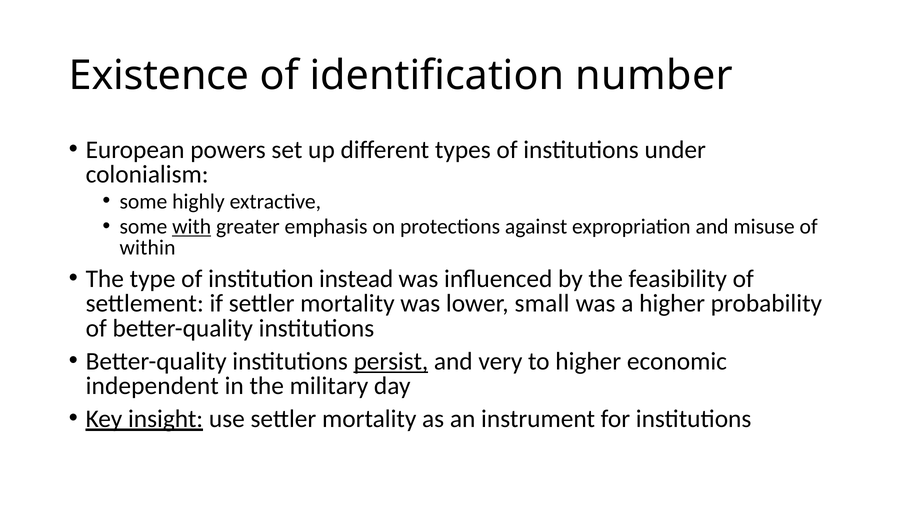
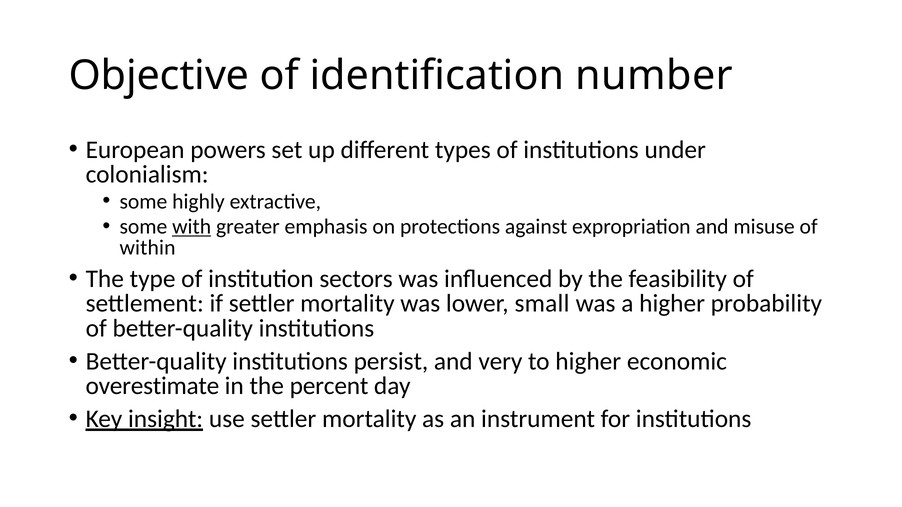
Existence: Existence -> Objective
instead: instead -> sectors
persist underline: present -> none
independent: independent -> overestimate
military: military -> percent
